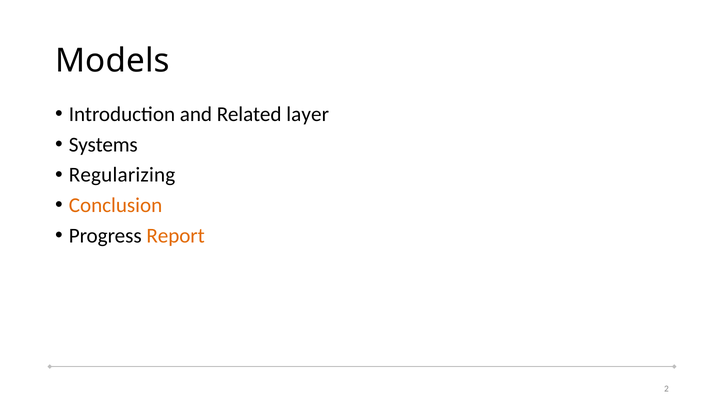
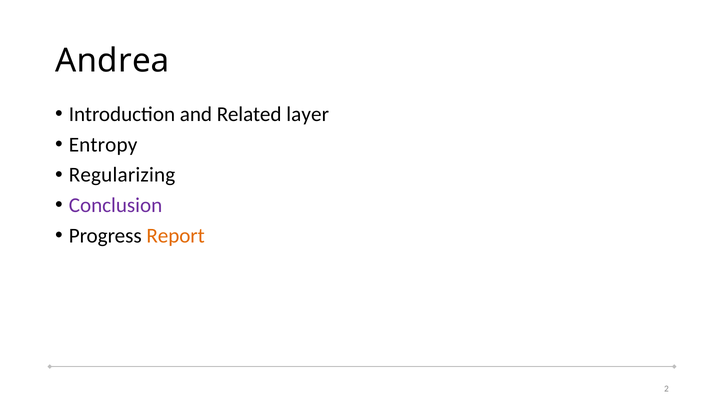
Models: Models -> Andrea
Systems: Systems -> Entropy
Conclusion colour: orange -> purple
